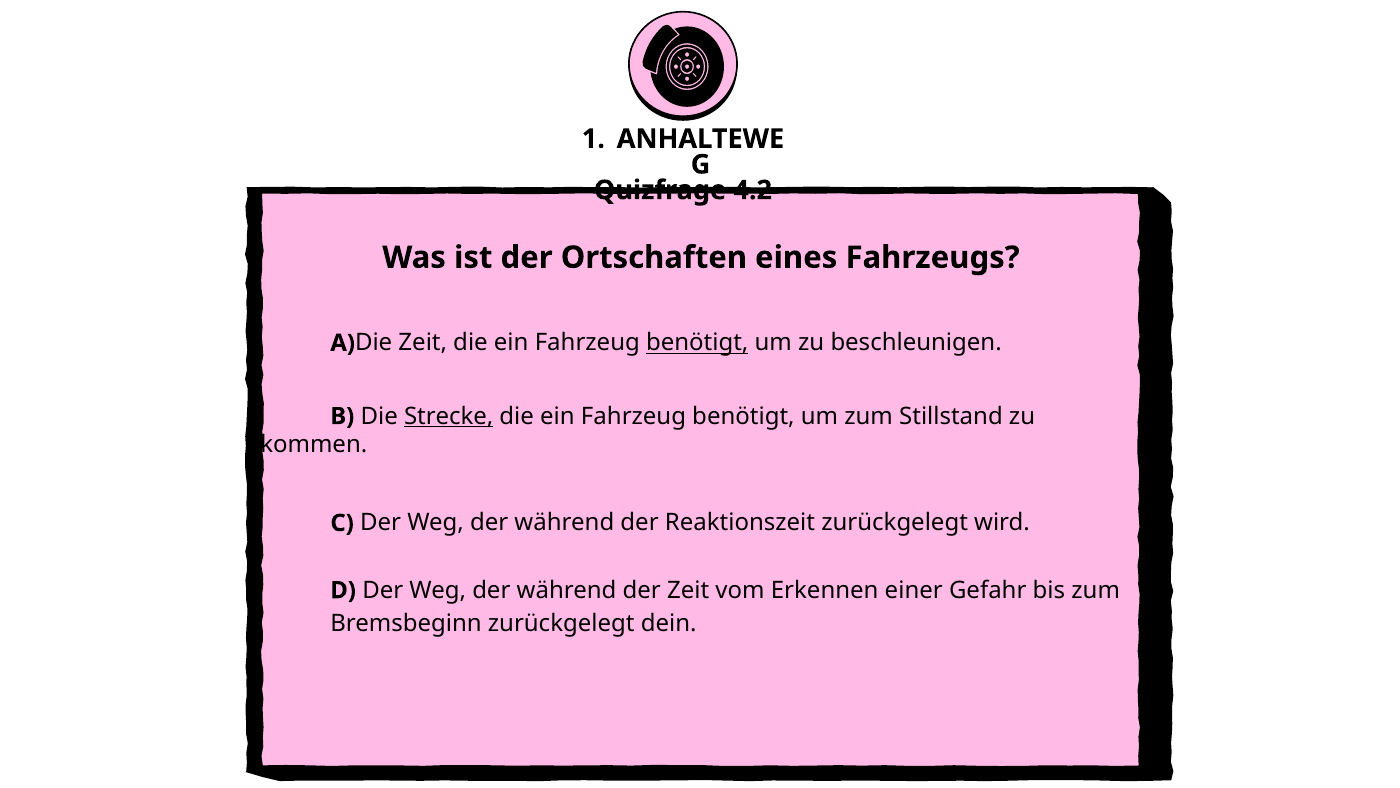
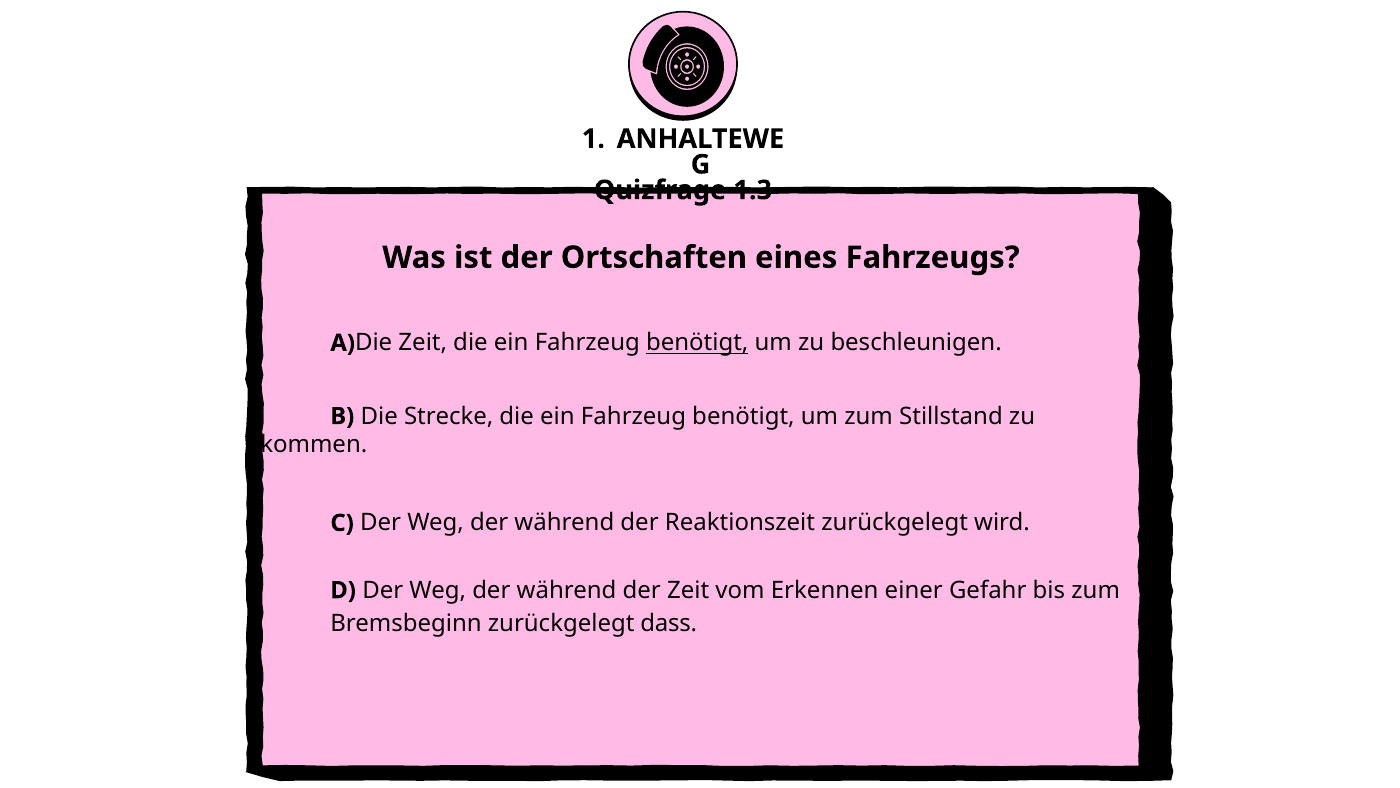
4.2: 4.2 -> 1.3
Strecke underline: present -> none
dein: dein -> dass
